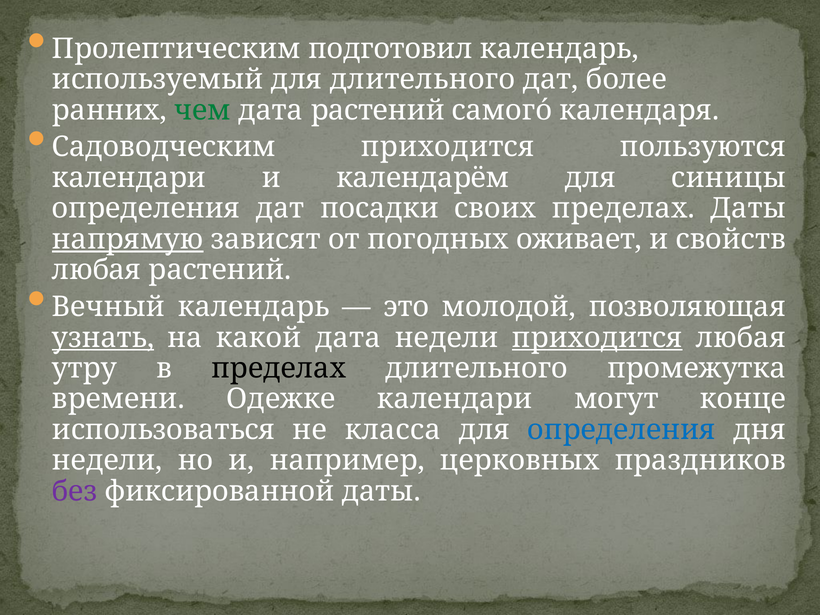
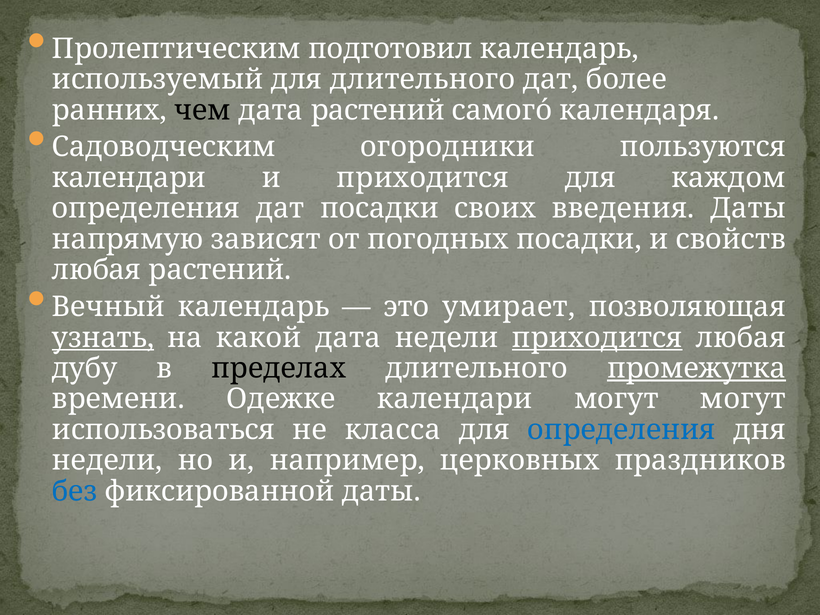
чем colour: green -> black
Садоводческим приходится: приходится -> огородники
и календарём: календарём -> приходится
синицы: синицы -> каждом
своих пределах: пределах -> введения
напрямую underline: present -> none
погодных оживает: оживает -> посадки
молодой: молодой -> умирает
утру: утру -> дубу
промежутка underline: none -> present
могут конце: конце -> могут
без colour: purple -> blue
